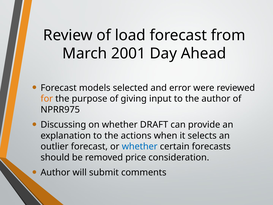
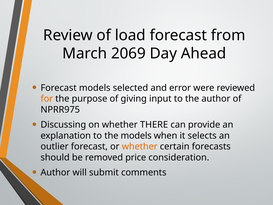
2001: 2001 -> 2069
DRAFT: DRAFT -> THERE
the actions: actions -> models
whether at (140, 146) colour: blue -> orange
